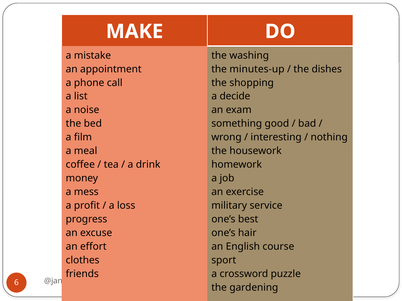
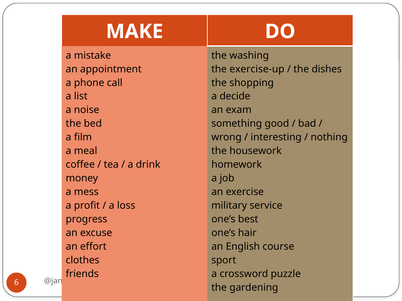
minutes-up: minutes-up -> exercise-up
